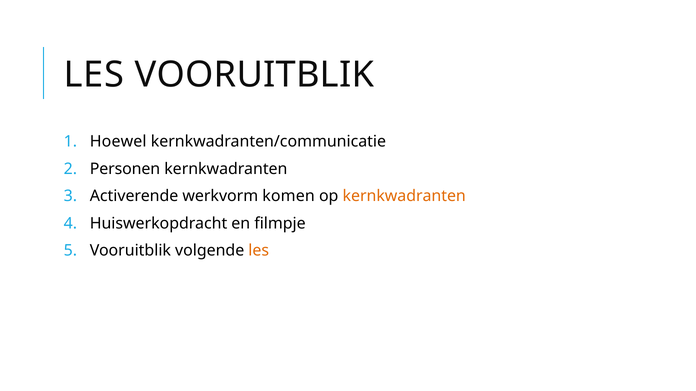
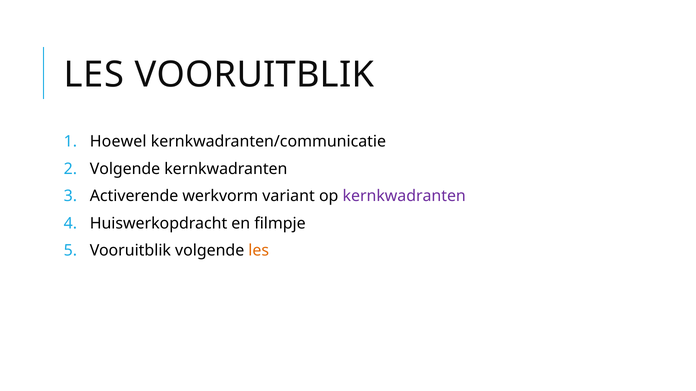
Personen at (125, 169): Personen -> Volgende
komen: komen -> variant
kernkwadranten at (404, 196) colour: orange -> purple
